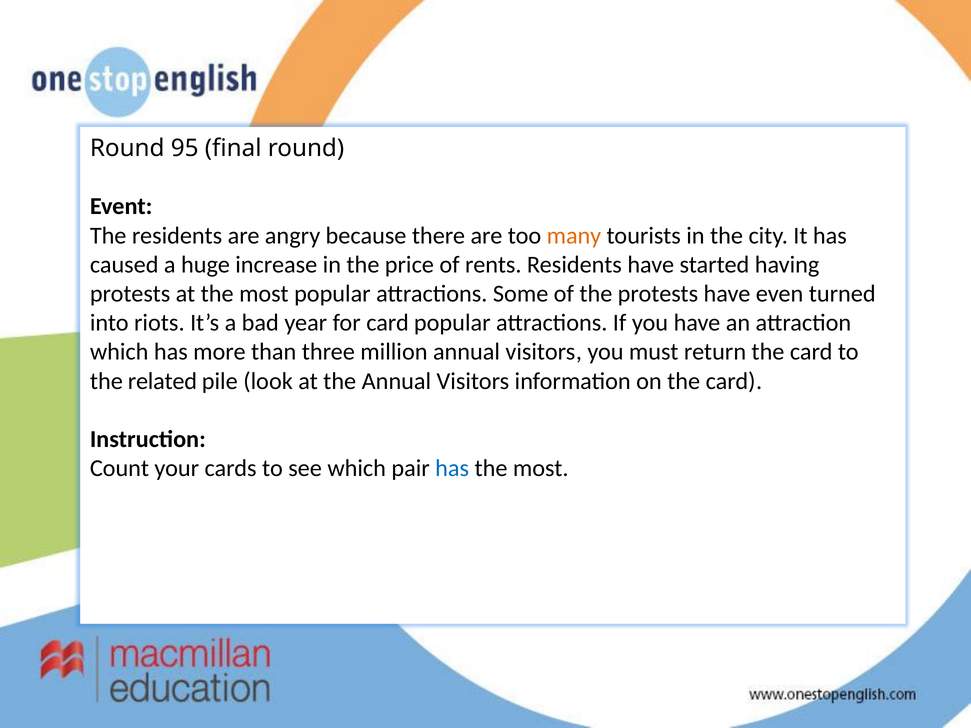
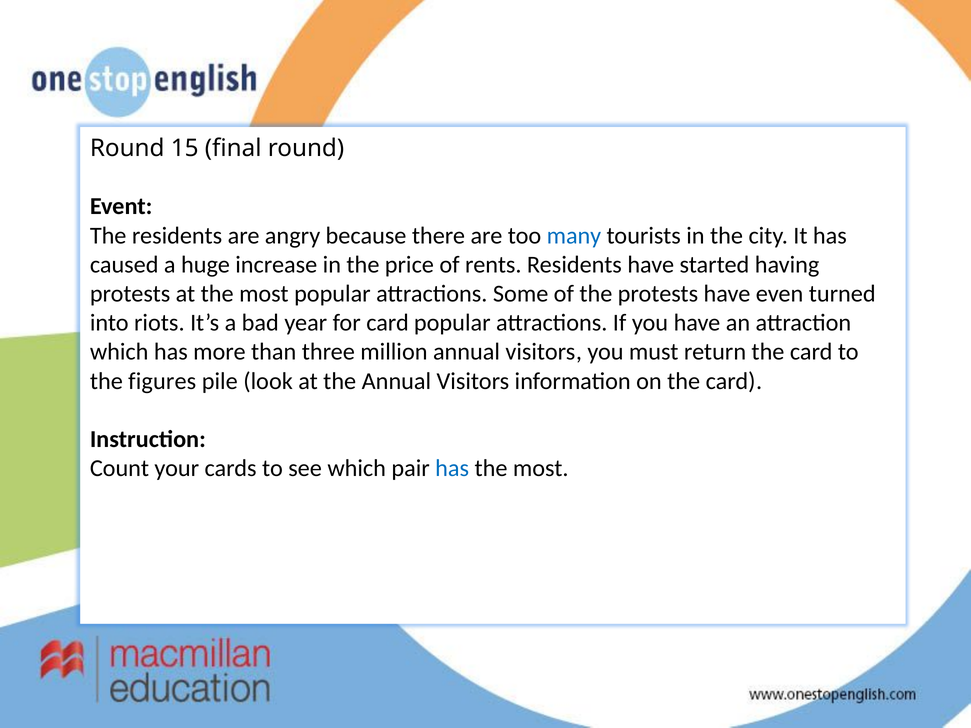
95: 95 -> 15
many colour: orange -> blue
related: related -> figures
